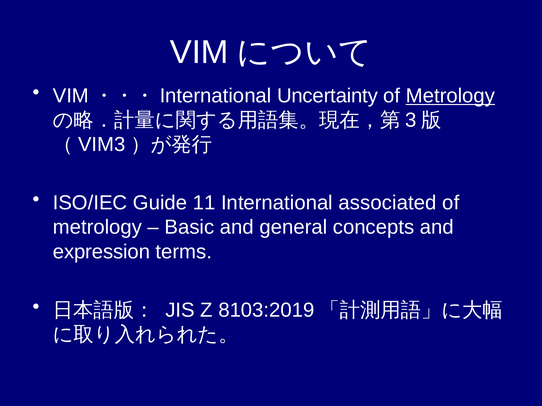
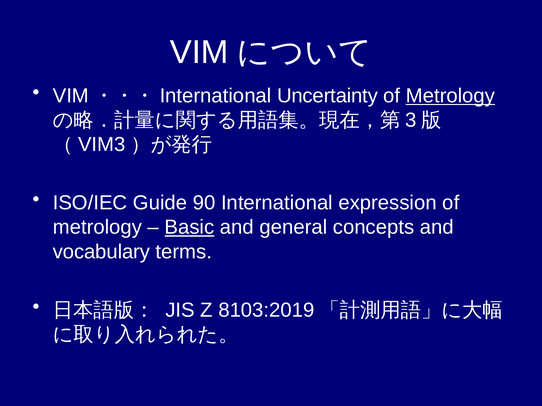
11: 11 -> 90
associated: associated -> expression
Basic underline: none -> present
expression: expression -> vocabulary
